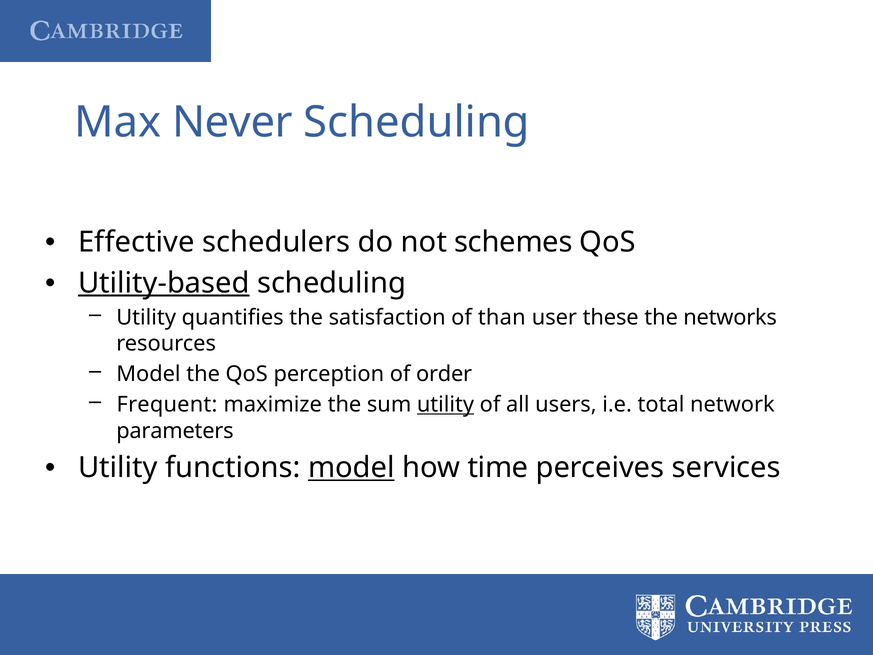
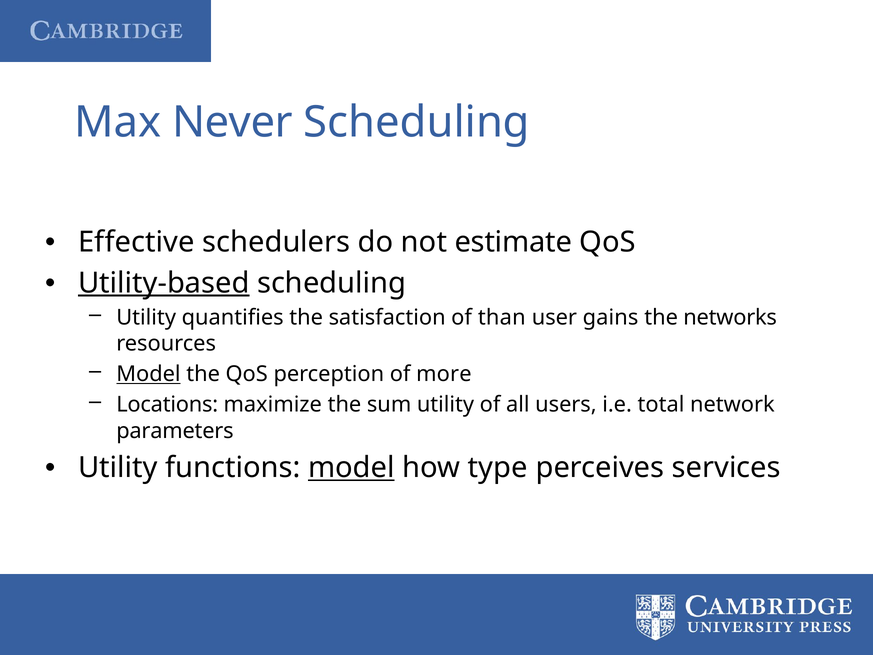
schemes: schemes -> estimate
these: these -> gains
Model at (148, 374) underline: none -> present
order: order -> more
Frequent: Frequent -> Locations
utility at (445, 405) underline: present -> none
time: time -> type
